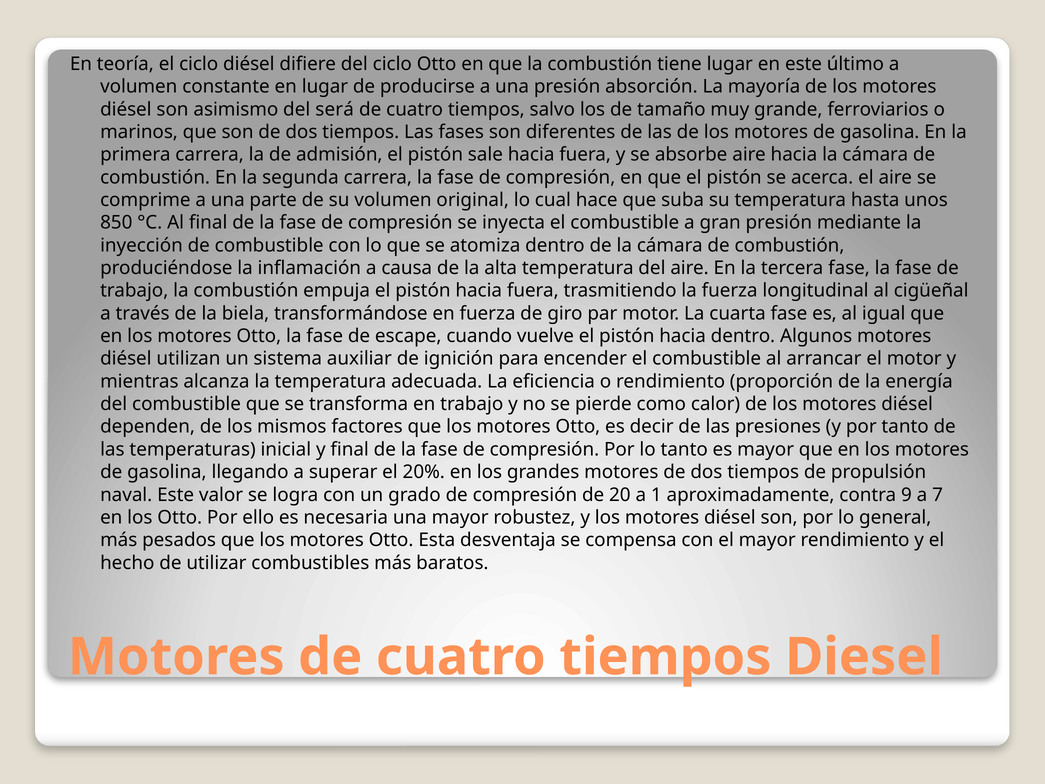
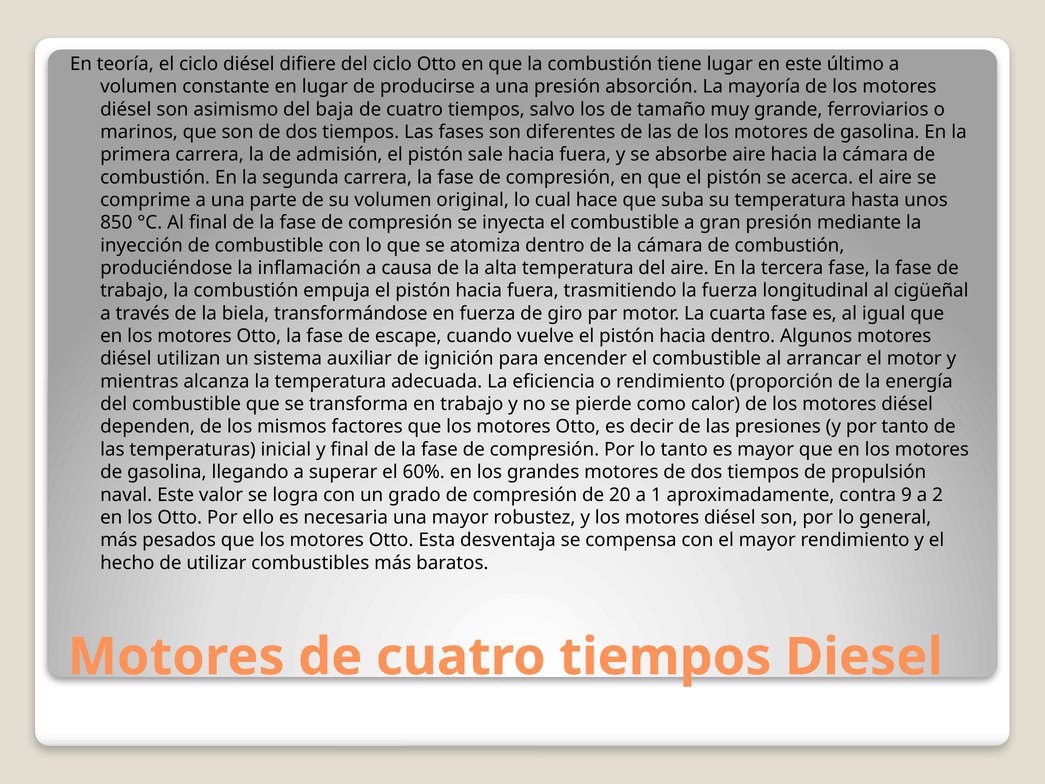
será: será -> baja
20%: 20% -> 60%
7: 7 -> 2
